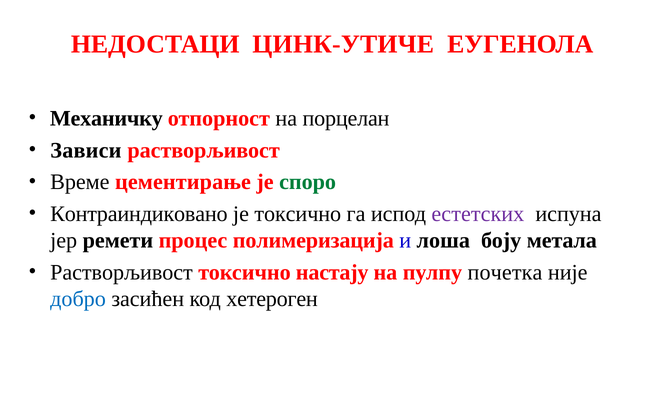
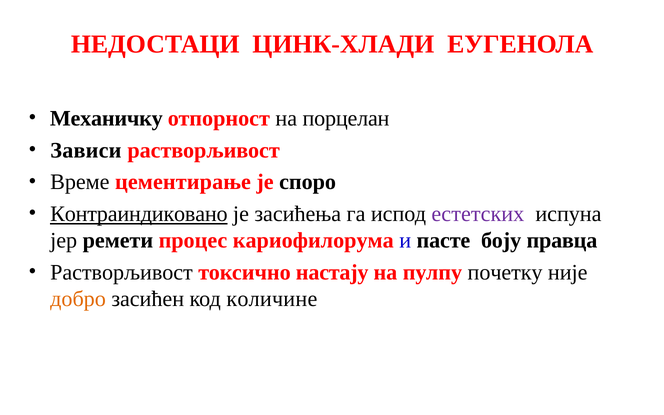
ЦИНК-УТИЧЕ: ЦИНК-УТИЧЕ -> ЦИНК-ХЛАДИ
споро colour: green -> black
Контраиндиковано underline: none -> present
је токсично: токсично -> засићења
полимеризација: полимеризација -> кариофилорума
лоша: лоша -> пасте
метала: метала -> правца
почетка: почетка -> почетку
добро colour: blue -> orange
хетероген: хетероген -> количине
